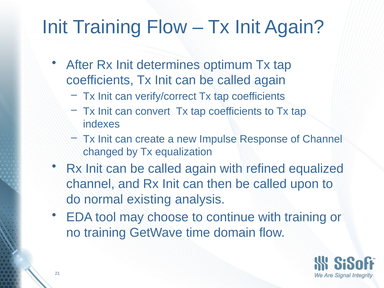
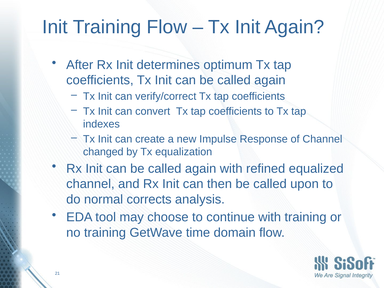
existing: existing -> corrects
